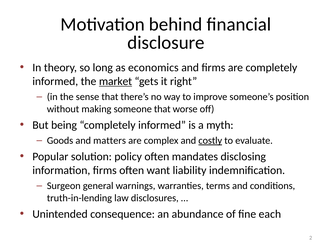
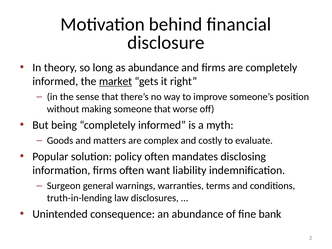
as economics: economics -> abundance
costly underline: present -> none
each: each -> bank
